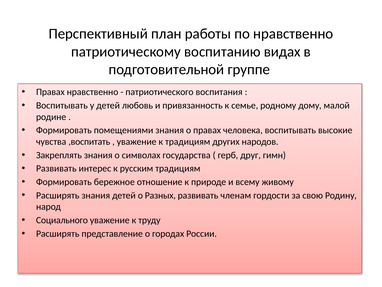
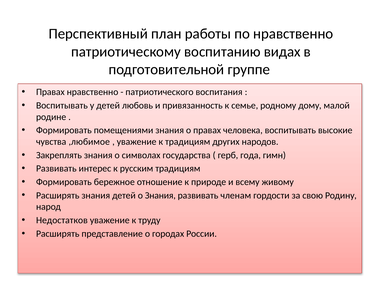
,воспитать: ,воспитать -> ,любимое
друг: друг -> года
о Разных: Разных -> Знания
Социального: Социального -> Недостатков
